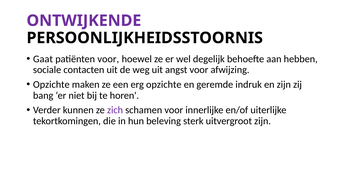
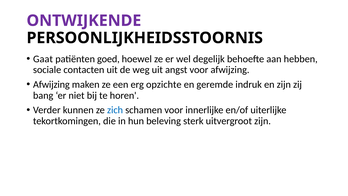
patiënten voor: voor -> goed
Opzichte at (51, 84): Opzichte -> Afwijzing
zich colour: purple -> blue
